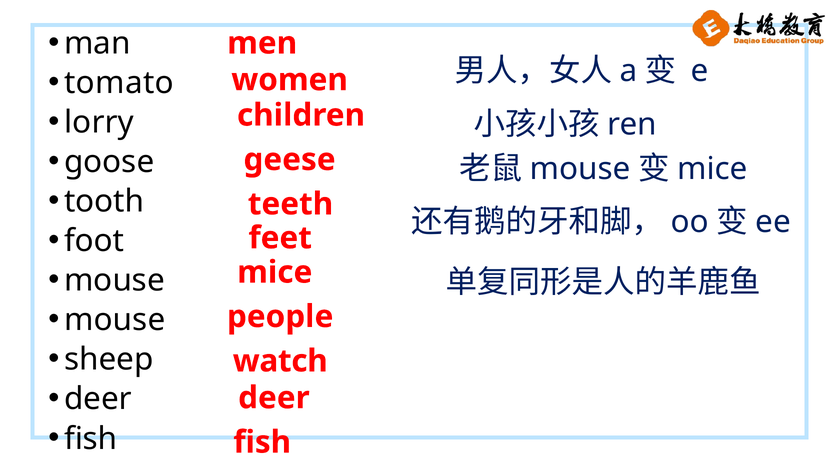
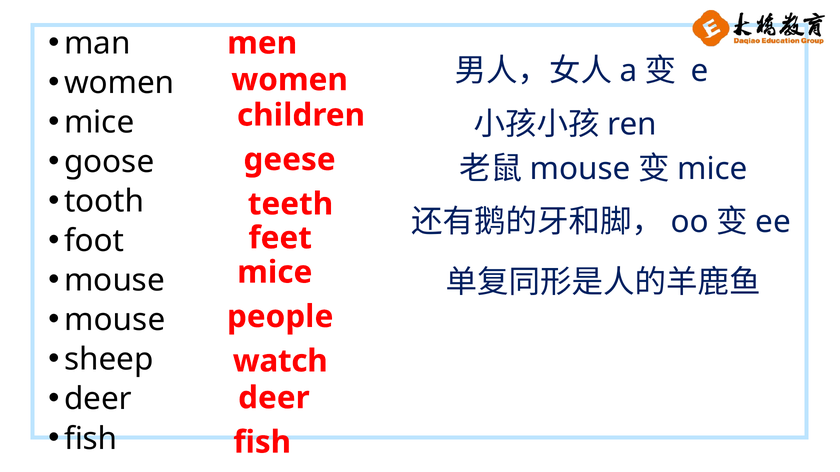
tomato at (119, 83): tomato -> women
lorry at (99, 123): lorry -> mice
